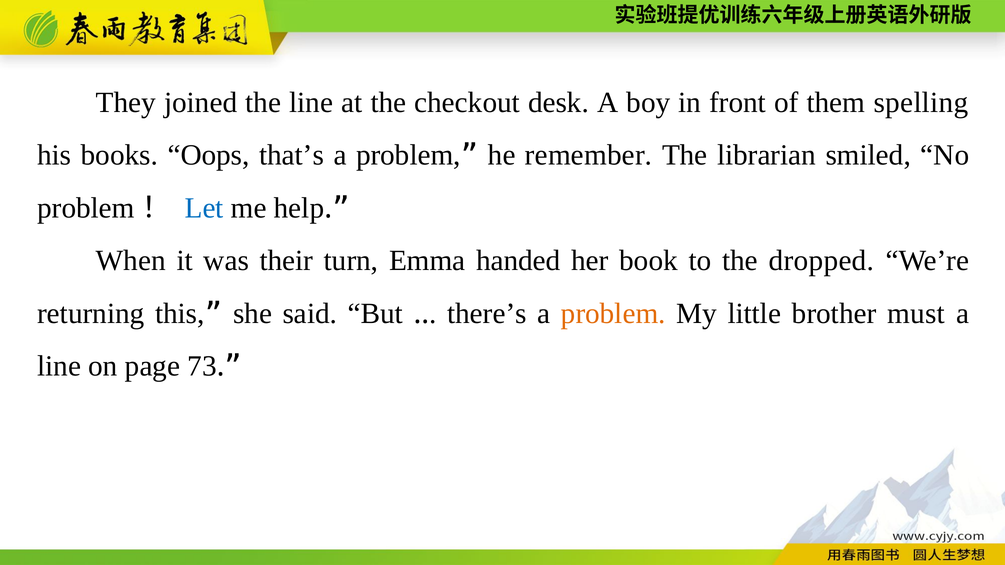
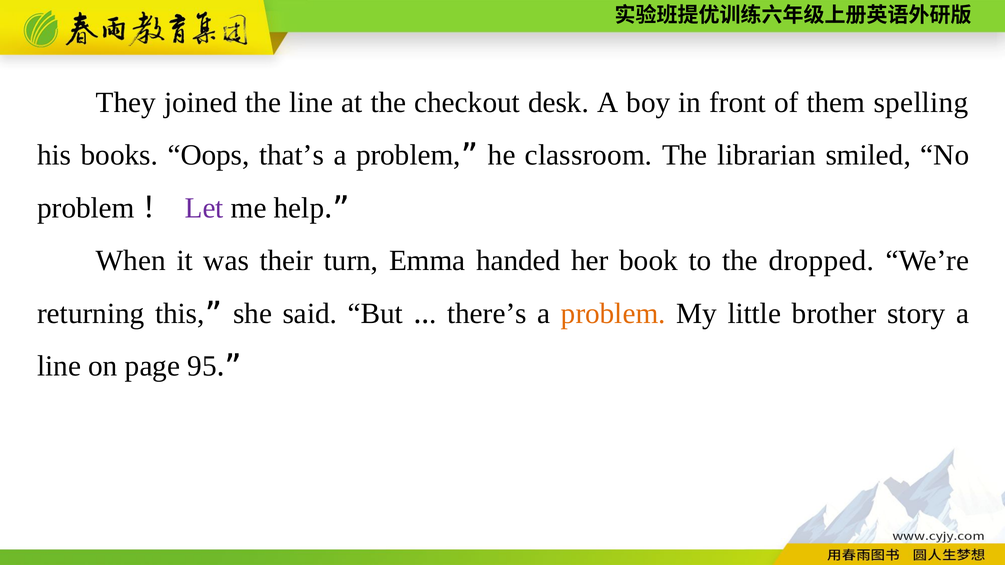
remember: remember -> classroom
Let colour: blue -> purple
must: must -> story
73: 73 -> 95
